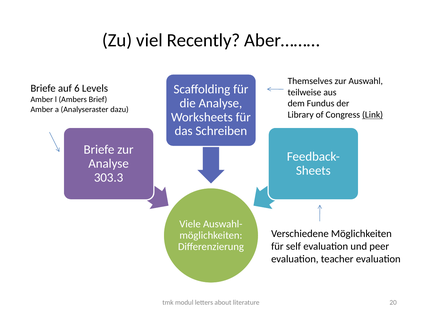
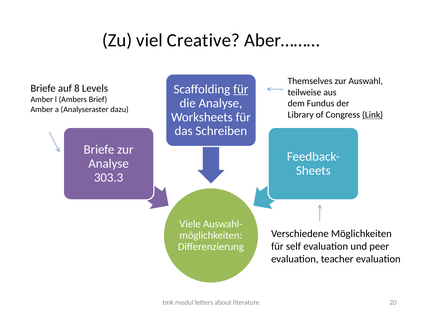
Recently: Recently -> Creative
für at (241, 89) underline: none -> present
6: 6 -> 8
